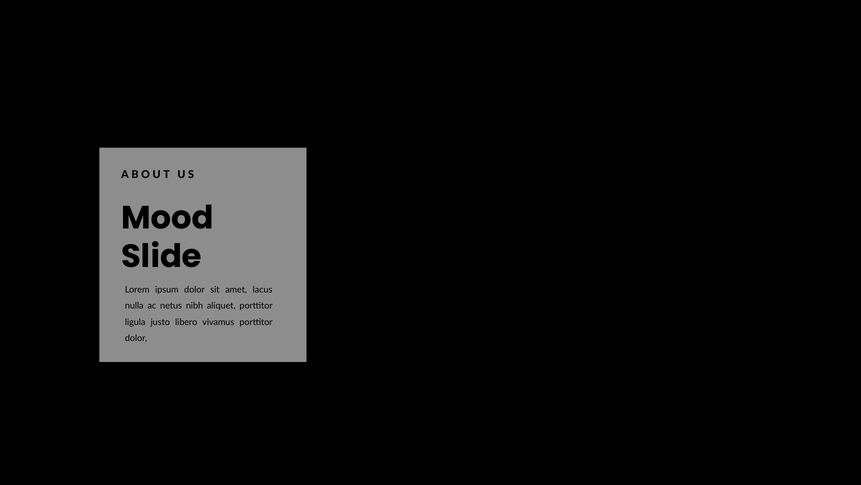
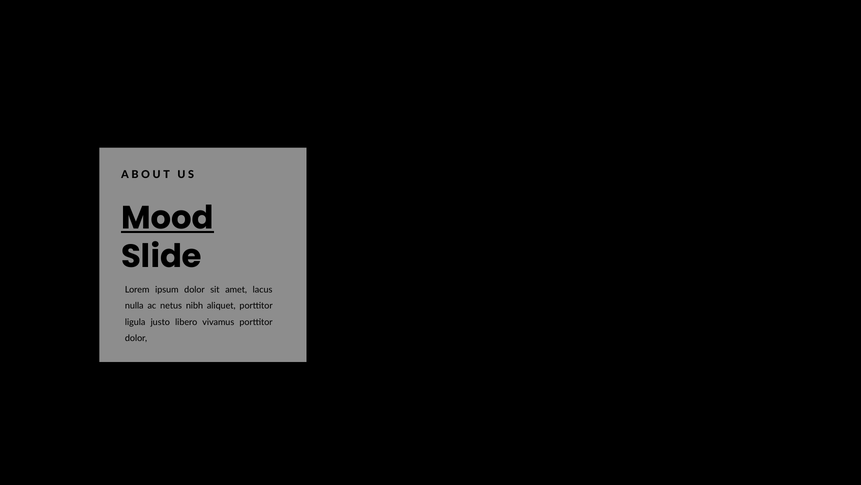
Mood underline: none -> present
